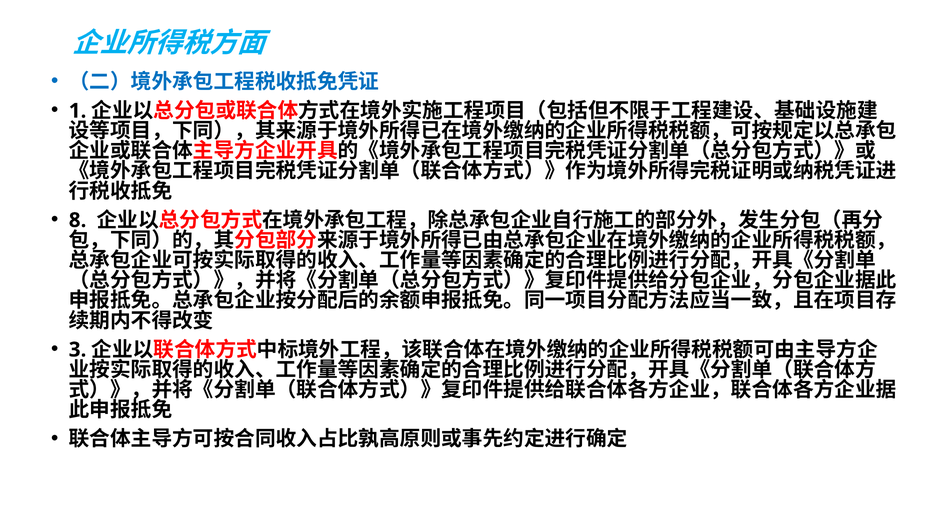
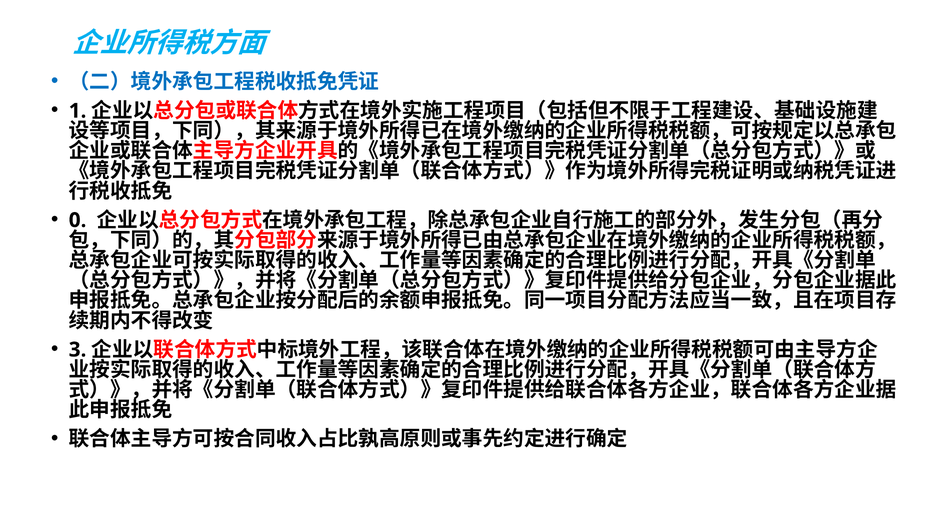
8: 8 -> 0
